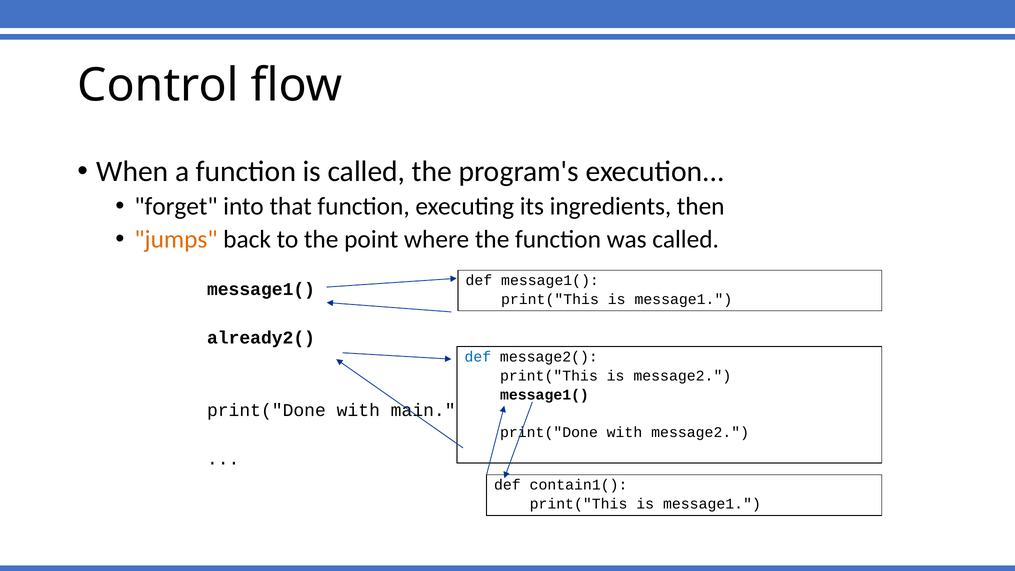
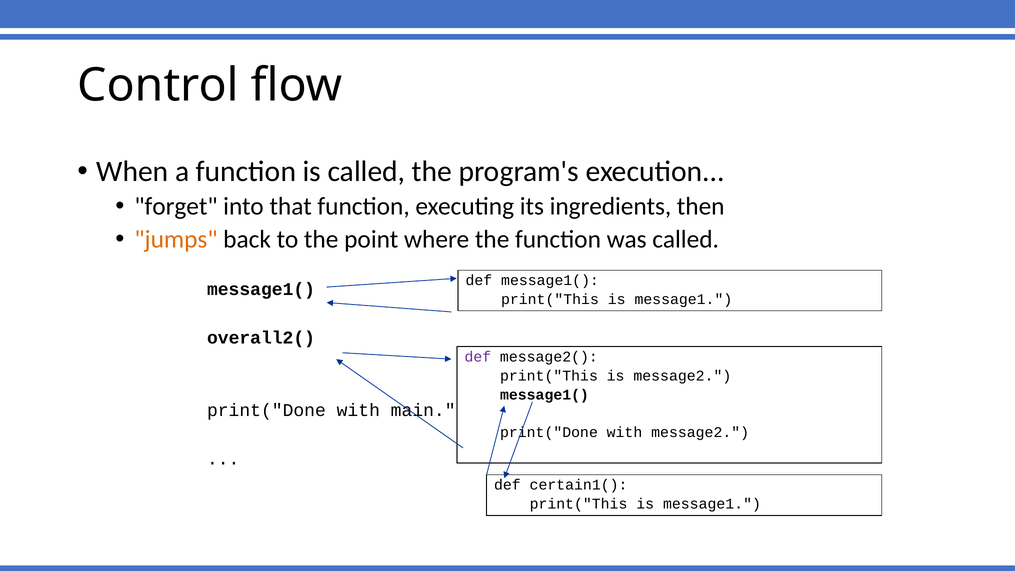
already2(: already2( -> overall2(
def at (478, 357) colour: blue -> purple
contain1(: contain1( -> certain1(
